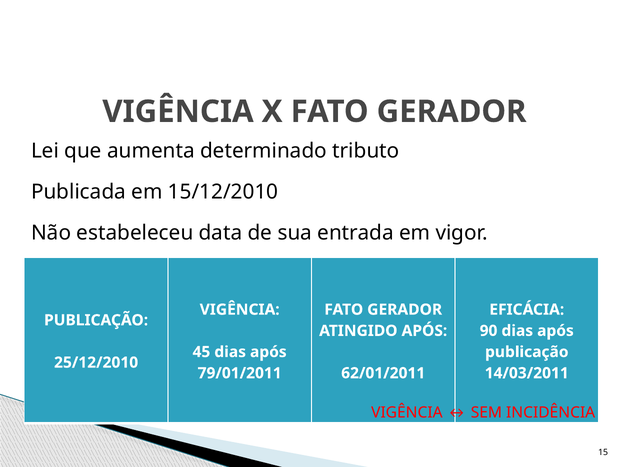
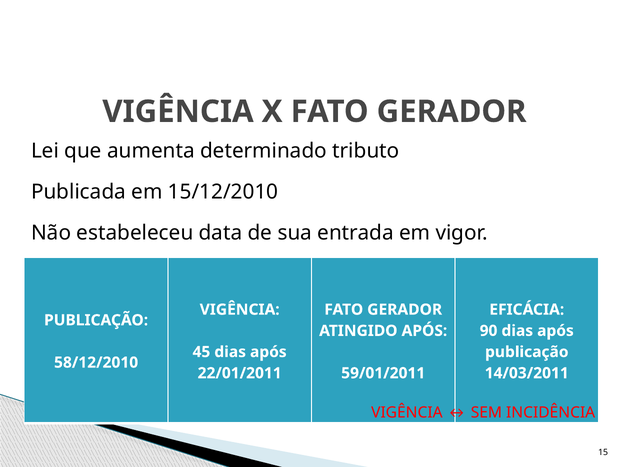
25/12/2010: 25/12/2010 -> 58/12/2010
79/01/2011: 79/01/2011 -> 22/01/2011
62/01/2011: 62/01/2011 -> 59/01/2011
